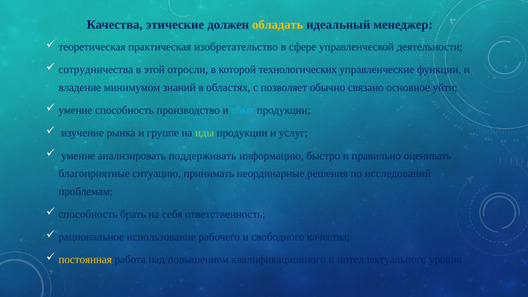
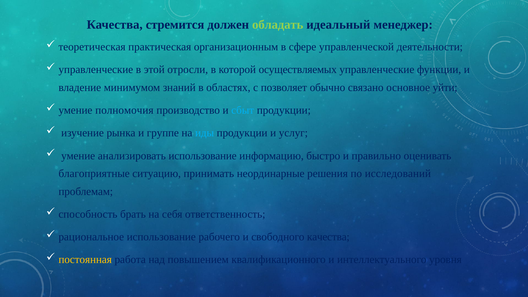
этические: этические -> стремится
обладать colour: yellow -> light green
изобретательство: изобретательство -> организационным
сотрудничества at (96, 70): сотрудничества -> управленческие
технологических: технологических -> осуществляемых
умение способность: способность -> полномочия
иды colour: light green -> light blue
анализировать поддерживать: поддерживать -> использование
